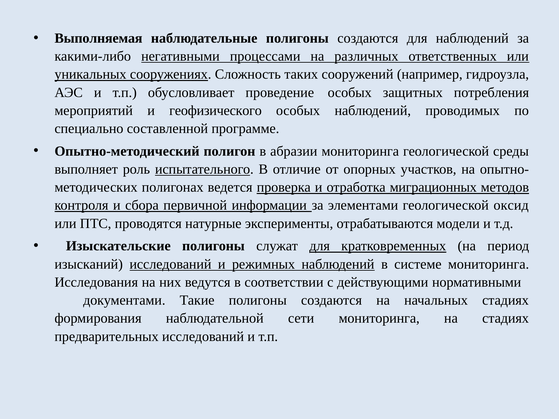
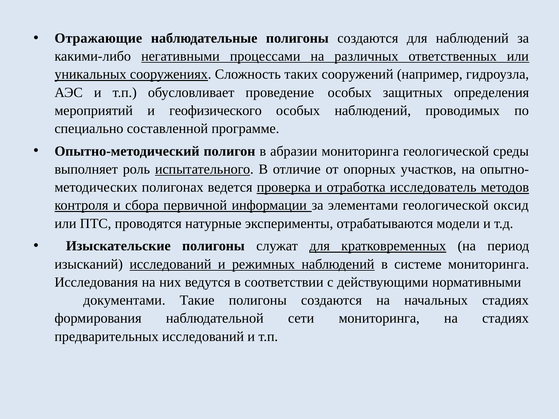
Выполняемая: Выполняемая -> Отражающие
потребления: потребления -> определения
миграционных: миграционных -> исследователь
